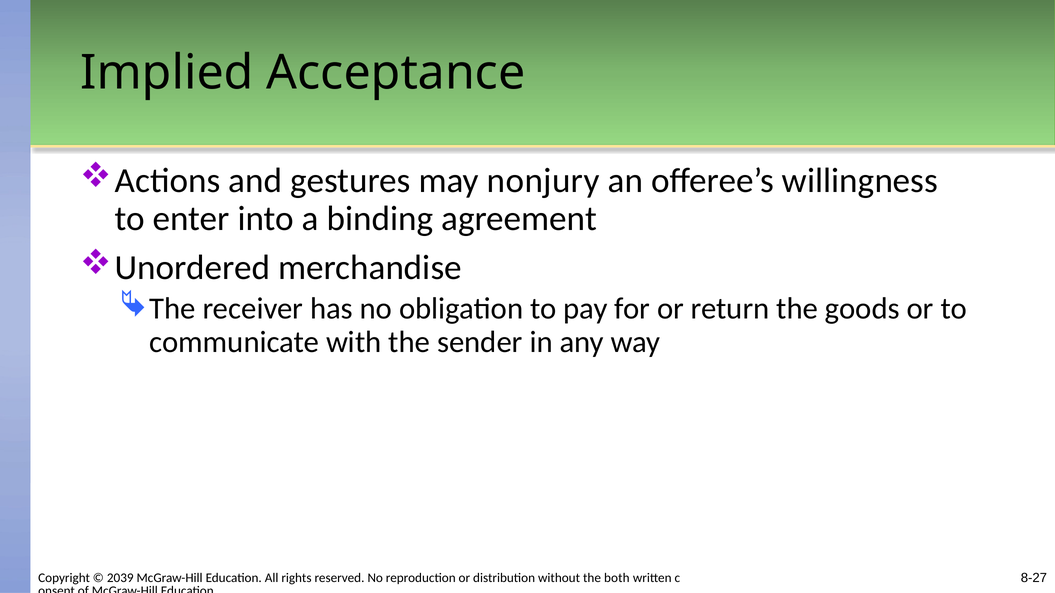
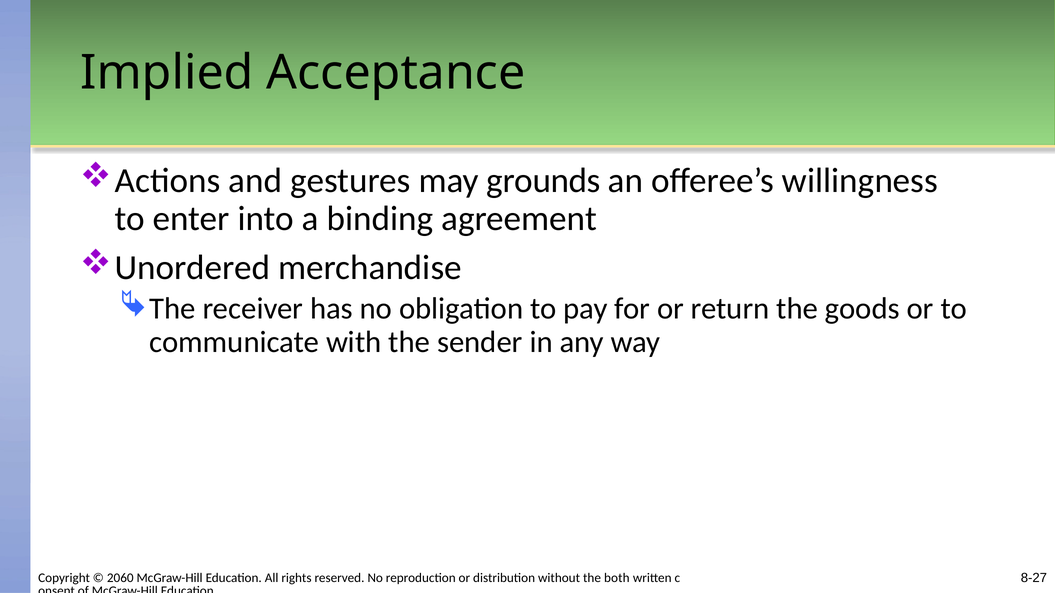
nonjury: nonjury -> grounds
2039: 2039 -> 2060
